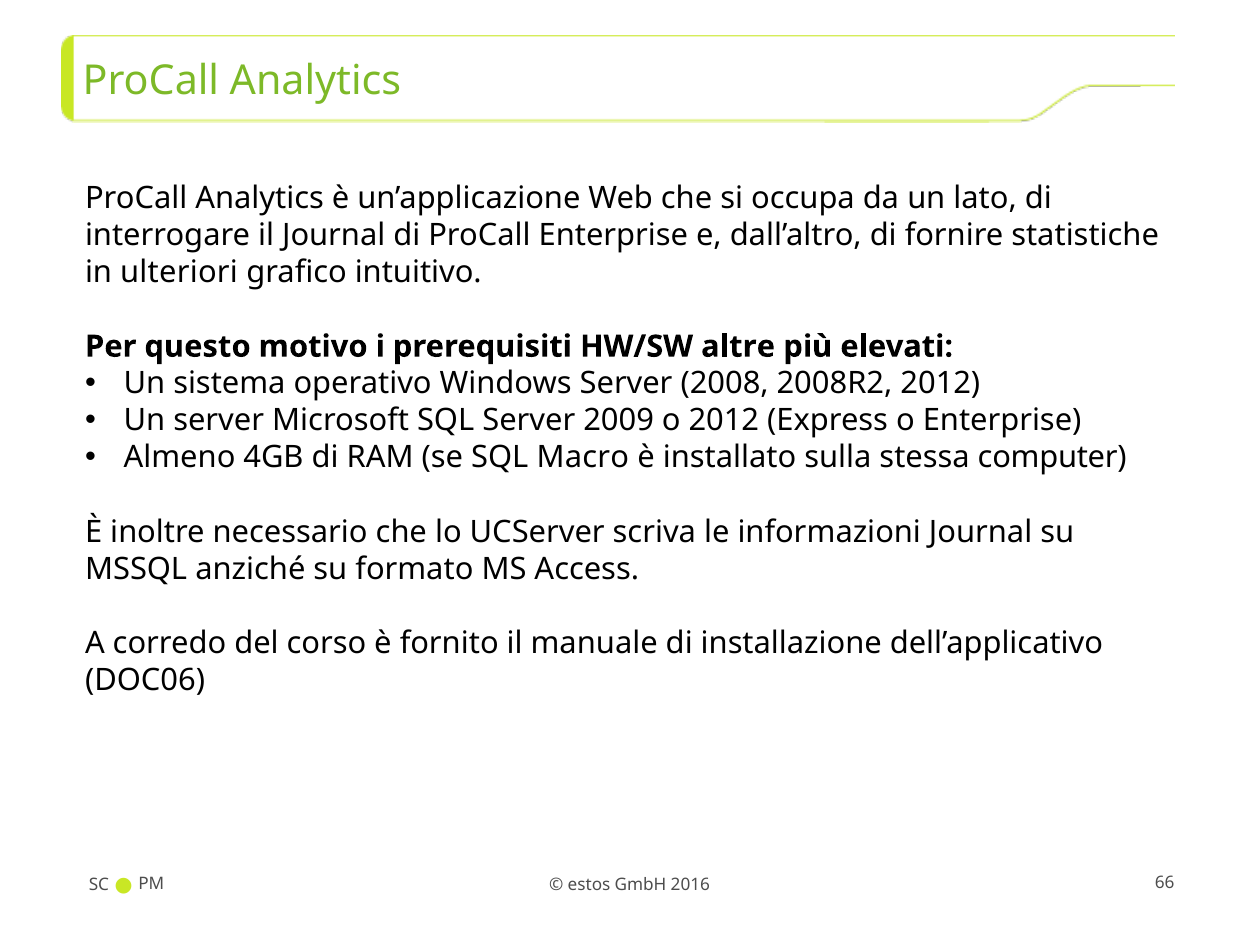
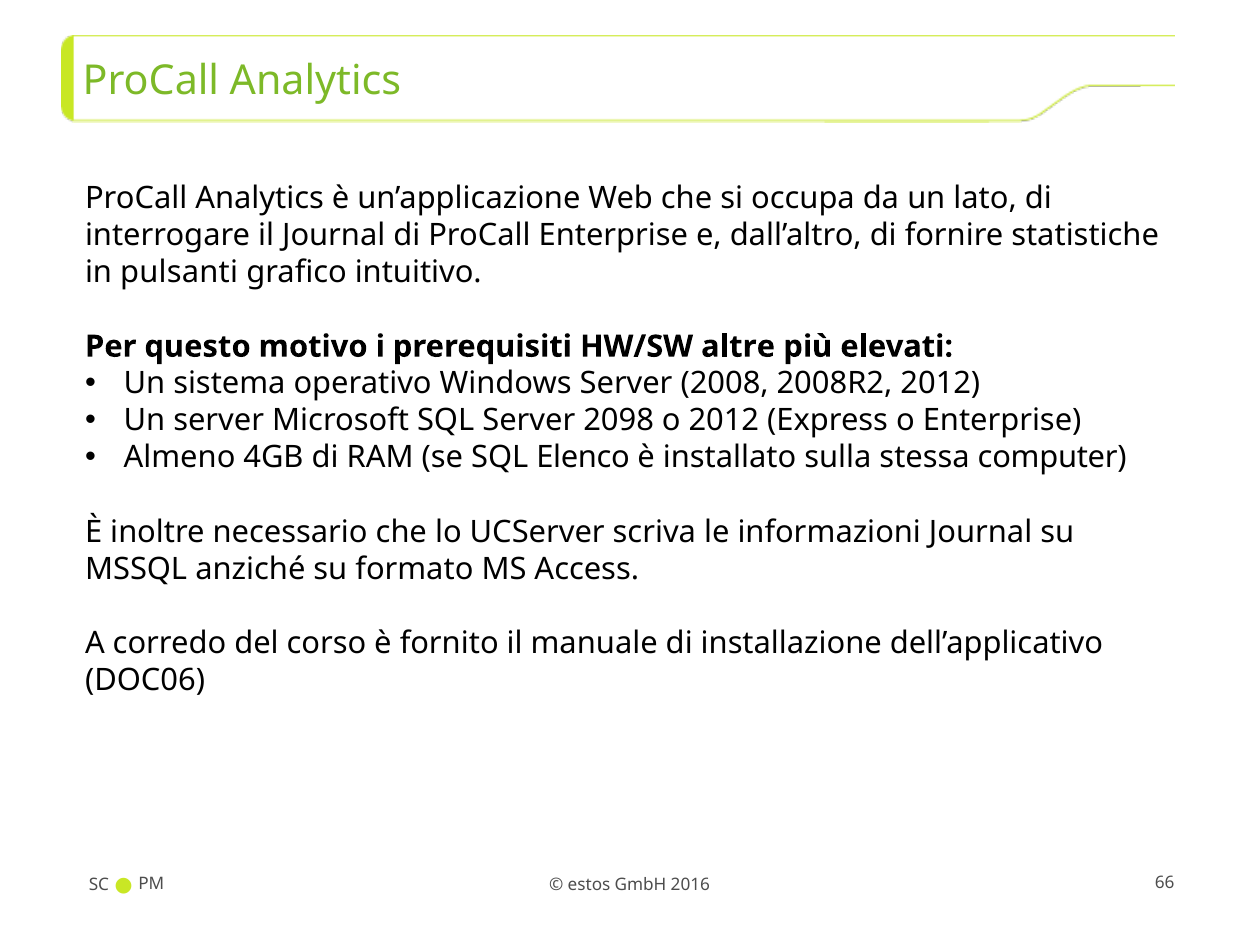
ulteriori: ulteriori -> pulsanti
2009: 2009 -> 2098
Macro: Macro -> Elenco
